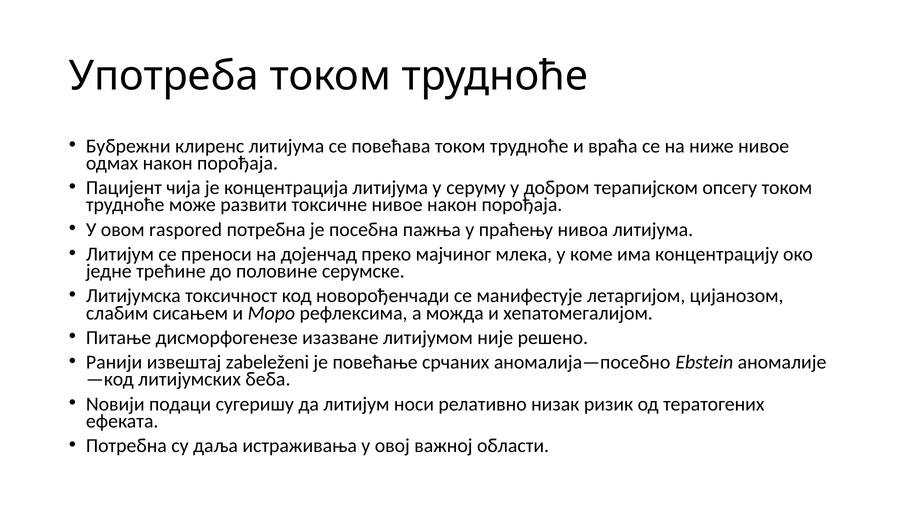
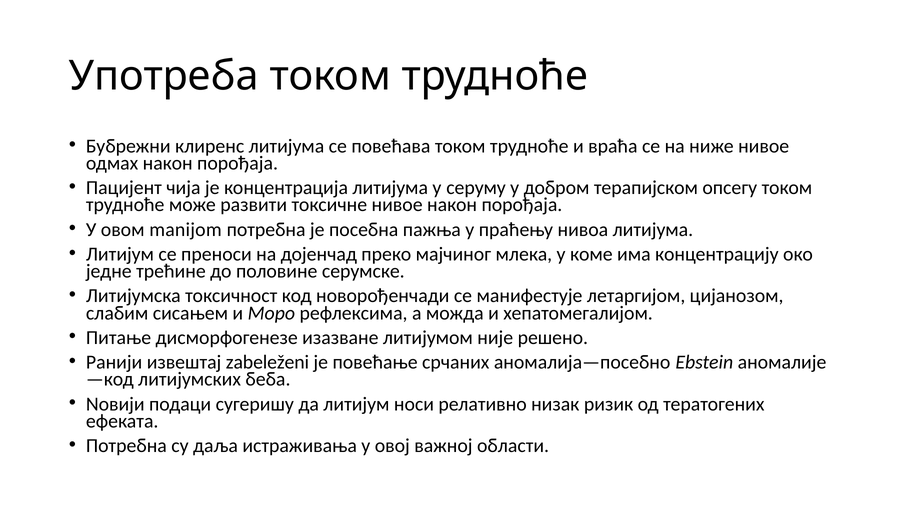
raspored: raspored -> manijom
